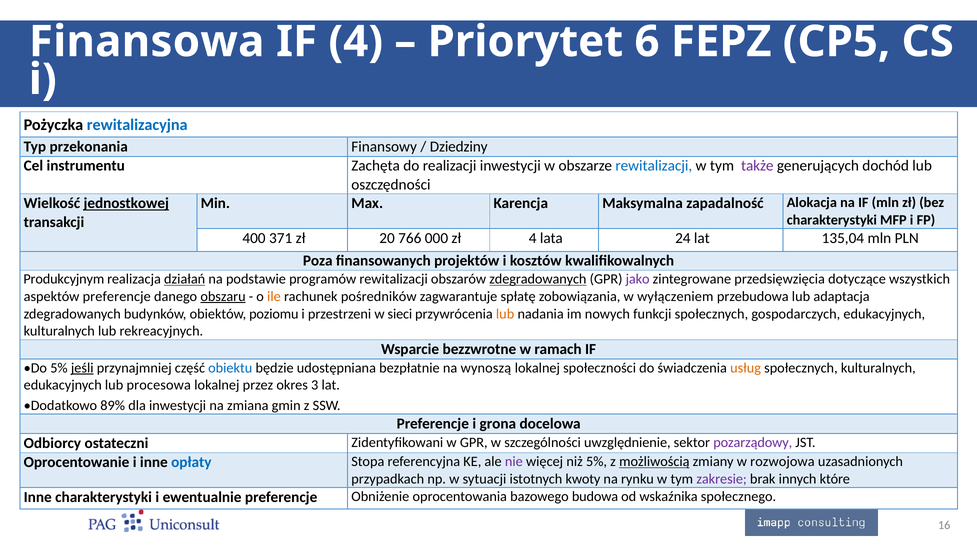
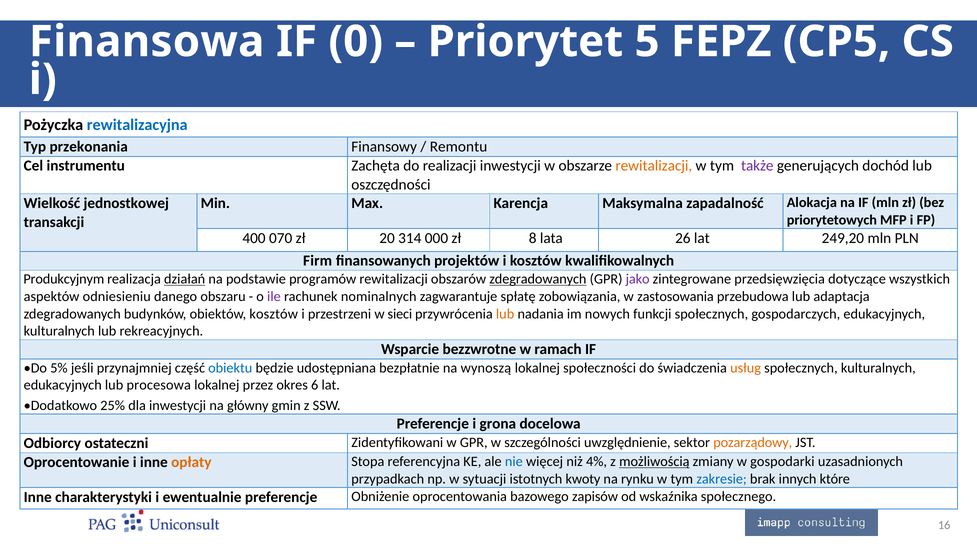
IF 4: 4 -> 0
6: 6 -> 5
Dziedziny: Dziedziny -> Remontu
rewitalizacji at (654, 166) colour: blue -> orange
jednostkowej underline: present -> none
charakterystyki at (832, 220): charakterystyki -> priorytetowych
371: 371 -> 070
766: 766 -> 314
zł 4: 4 -> 8
24: 24 -> 26
135,04: 135,04 -> 249,20
Poza: Poza -> Firm
aspektów preferencje: preferencje -> odniesieniu
obszaru underline: present -> none
ile colour: orange -> purple
pośredników: pośredników -> nominalnych
wyłączeniem: wyłączeniem -> zastosowania
obiektów poziomu: poziomu -> kosztów
jeśli underline: present -> none
3: 3 -> 6
89%: 89% -> 25%
zmiana: zmiana -> główny
pozarządowy colour: purple -> orange
opłaty colour: blue -> orange
nie colour: purple -> blue
niż 5%: 5% -> 4%
rozwojowa: rozwojowa -> gospodarki
zakresie colour: purple -> blue
budowa: budowa -> zapisów
